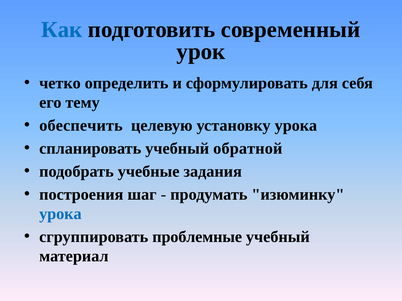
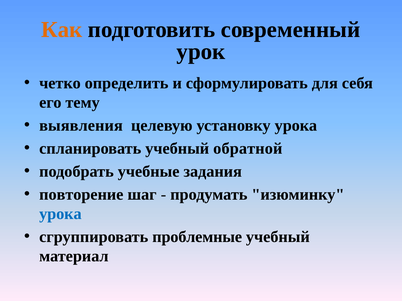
Как colour: blue -> orange
обеспечить: обеспечить -> выявления
построения: построения -> повторение
